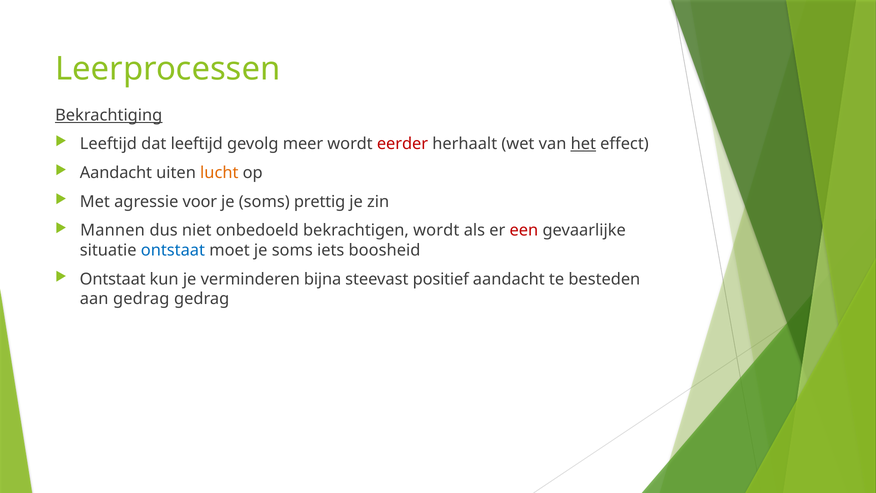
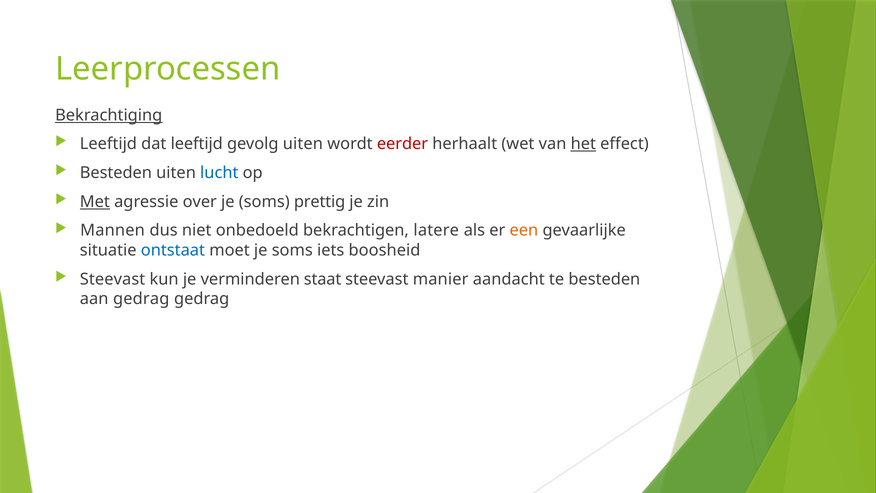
gevolg meer: meer -> uiten
Aandacht at (116, 173): Aandacht -> Besteden
lucht colour: orange -> blue
Met underline: none -> present
voor: voor -> over
bekrachtigen wordt: wordt -> latere
een colour: red -> orange
Ontstaat at (113, 279): Ontstaat -> Steevast
bijna: bijna -> staat
positief: positief -> manier
